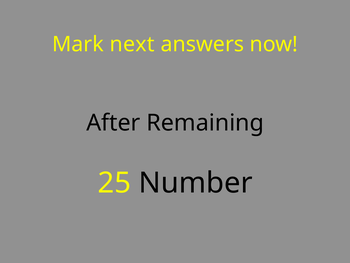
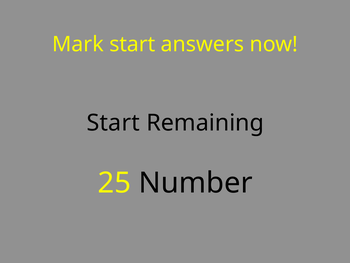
Mark next: next -> start
After at (113, 123): After -> Start
